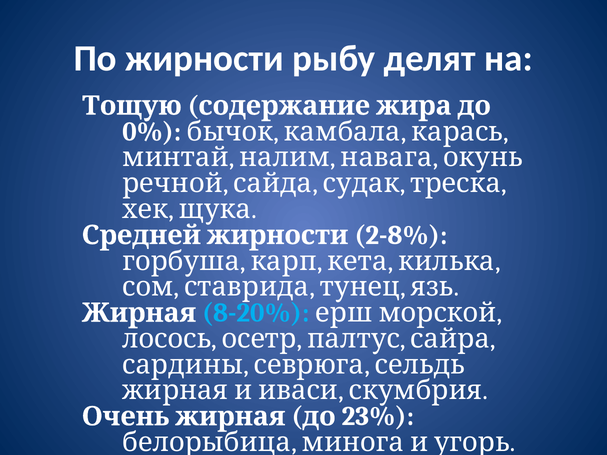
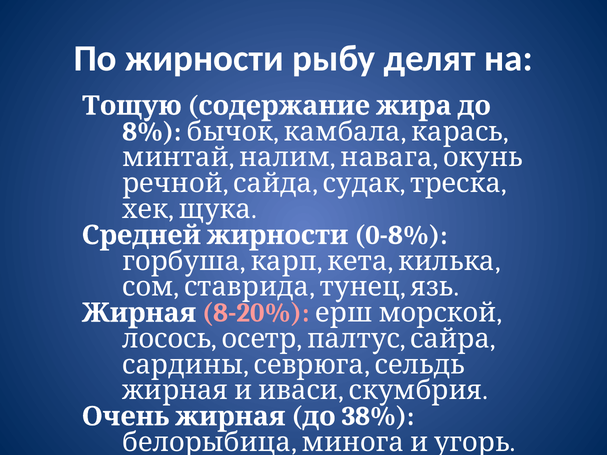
0%: 0% -> 8%
2-8%: 2-8% -> 0-8%
8-20% colour: light blue -> pink
23%: 23% -> 38%
